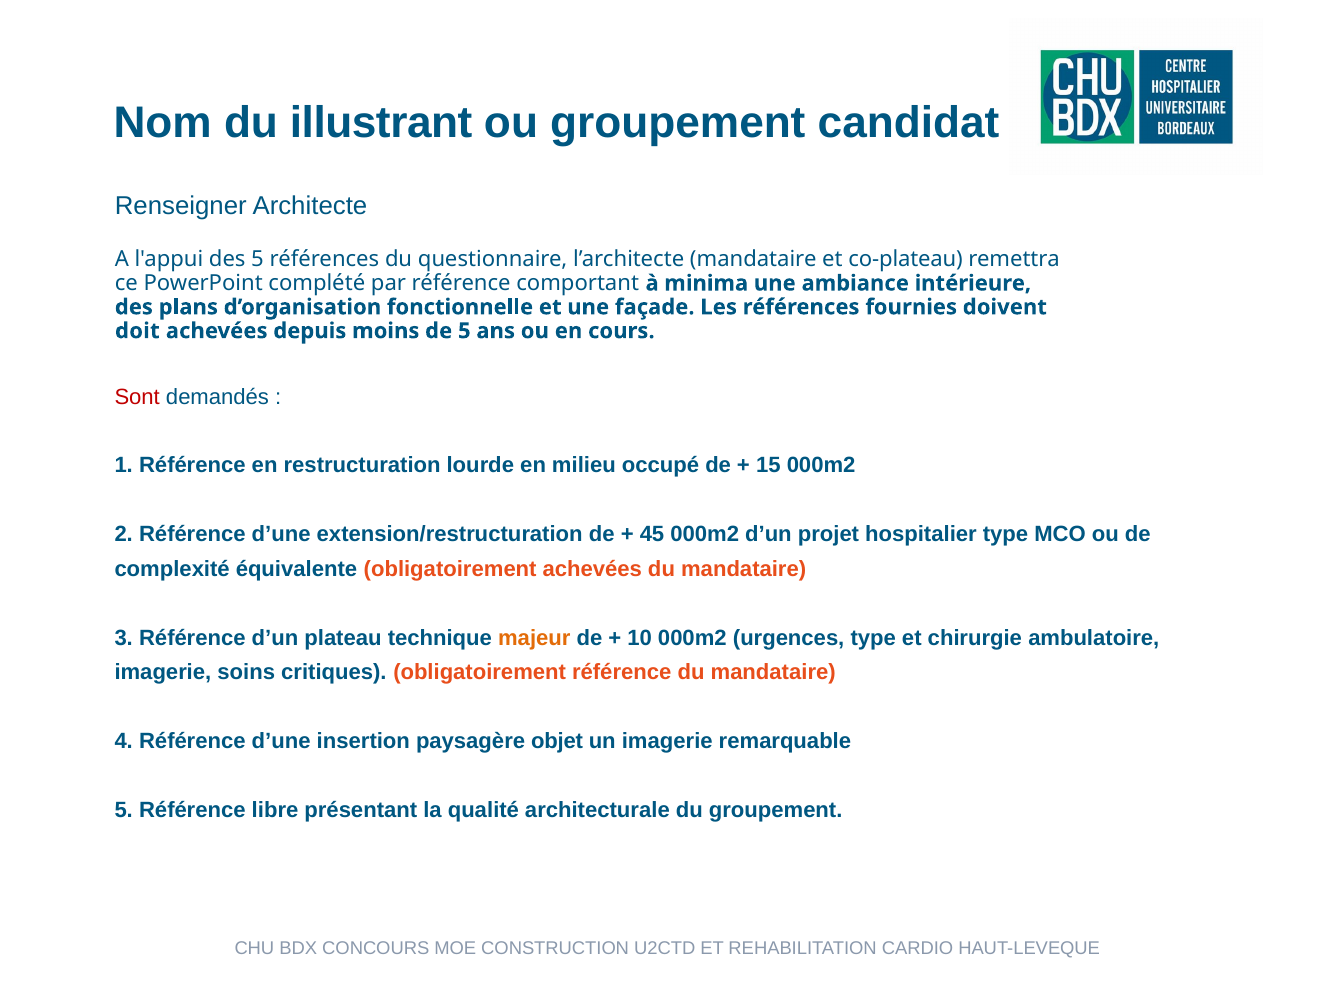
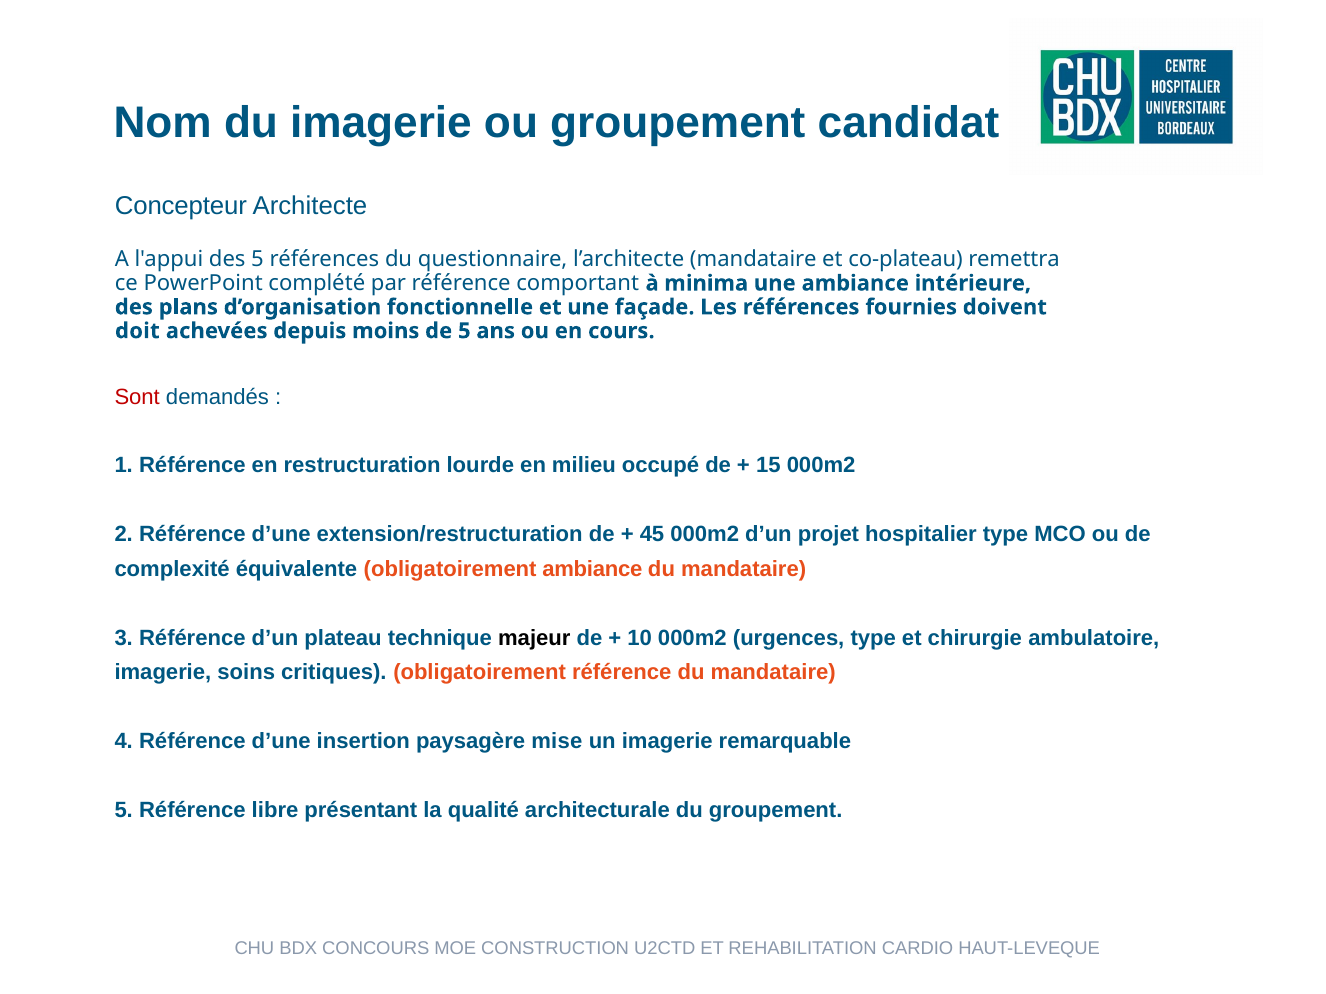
du illustrant: illustrant -> imagerie
Renseigner: Renseigner -> Concepteur
obligatoirement achevées: achevées -> ambiance
majeur colour: orange -> black
objet: objet -> mise
